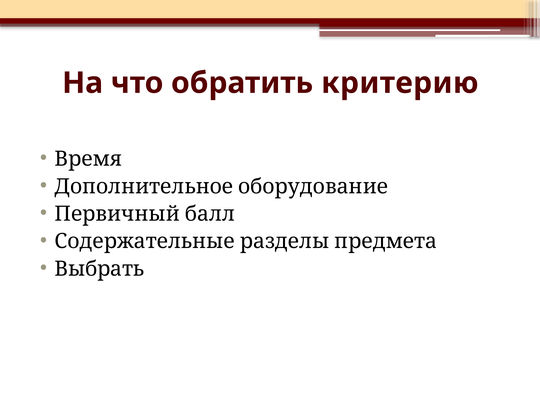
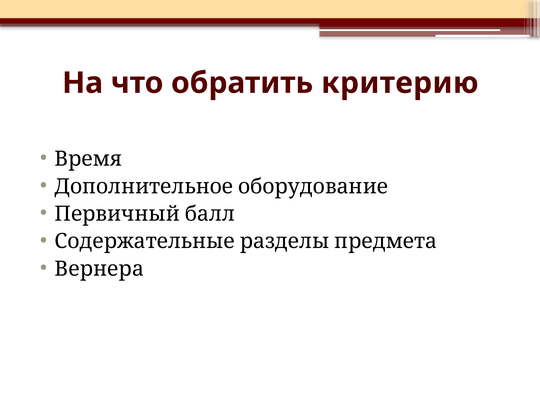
Выбрать: Выбрать -> Вернера
